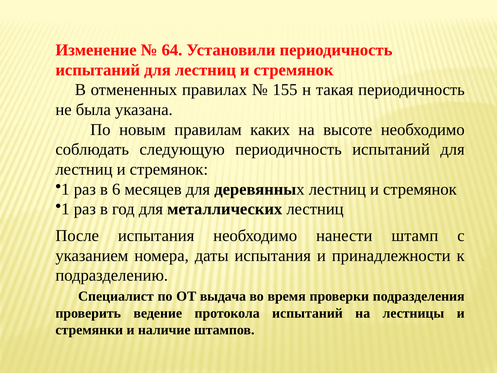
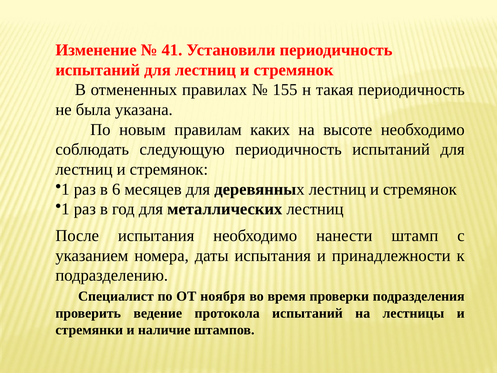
64: 64 -> 41
выдача: выдача -> ноября
